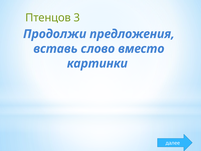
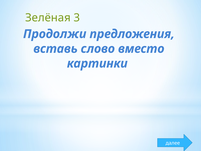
Птенцов: Птенцов -> Зелёная
